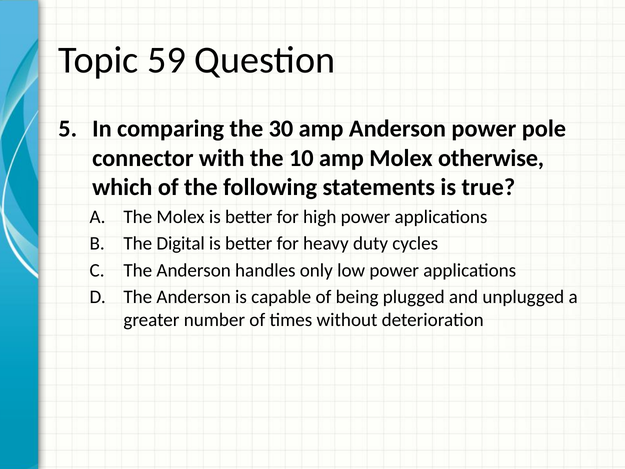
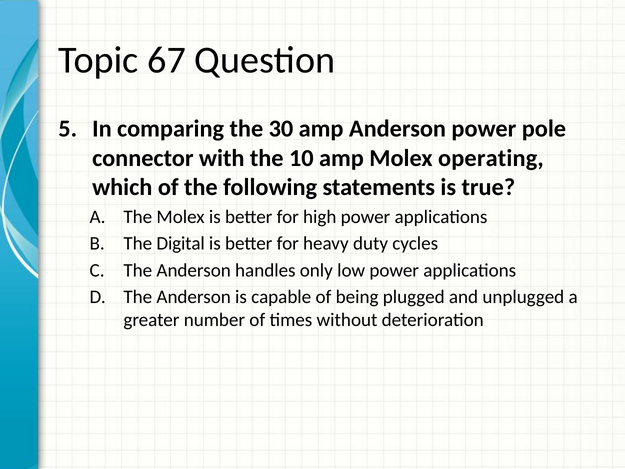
59: 59 -> 67
otherwise: otherwise -> operating
